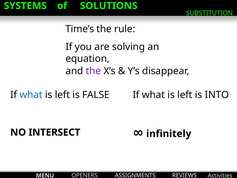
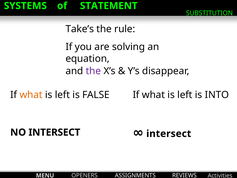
SOLUTIONS: SOLUTIONS -> STATEMENT
Time’s: Time’s -> Take’s
what at (31, 95) colour: blue -> orange
infinitely at (169, 134): infinitely -> intersect
